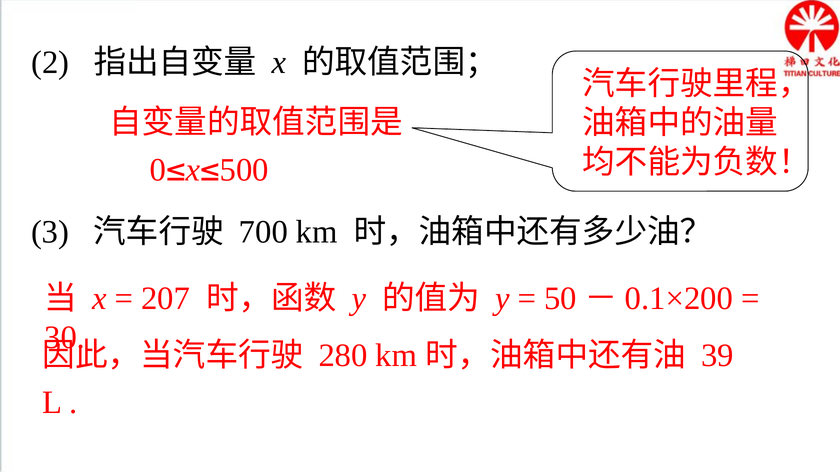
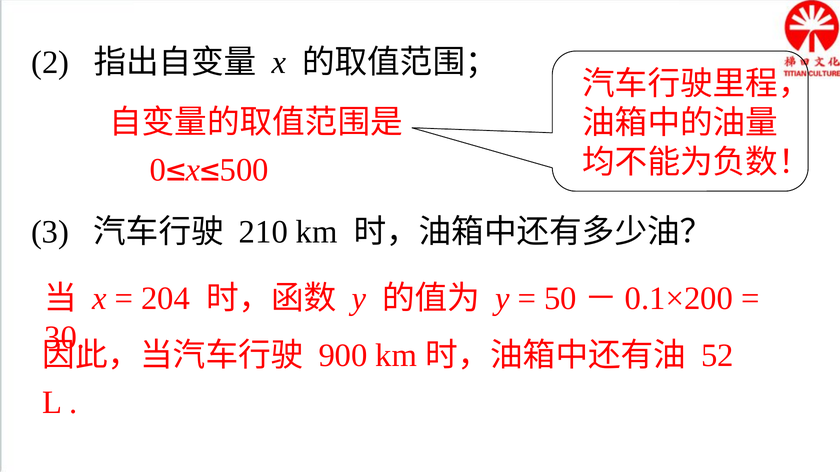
700: 700 -> 210
207: 207 -> 204
280: 280 -> 900
39: 39 -> 52
